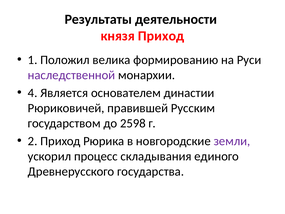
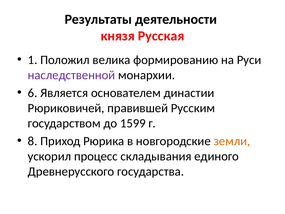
князя Приход: Приход -> Русская
4: 4 -> 6
2598: 2598 -> 1599
2: 2 -> 8
земли colour: purple -> orange
